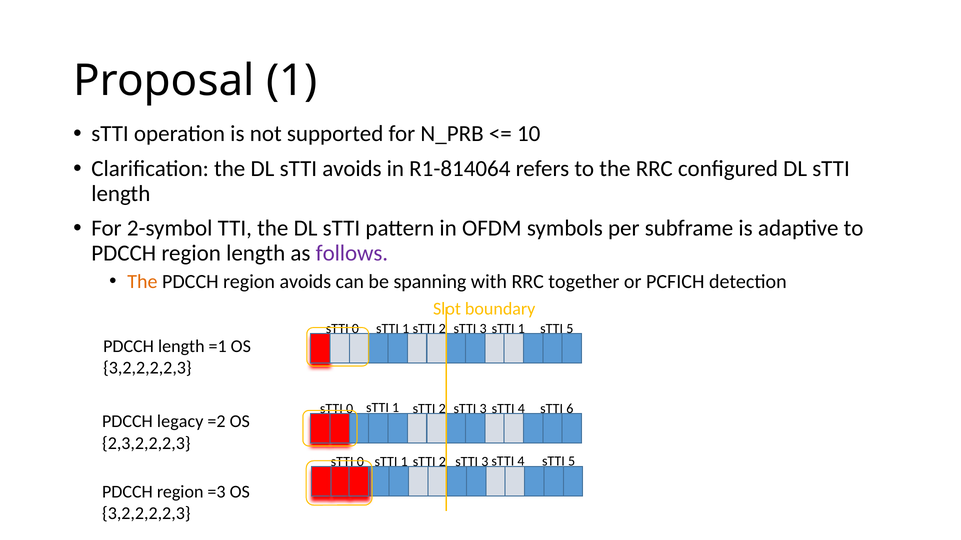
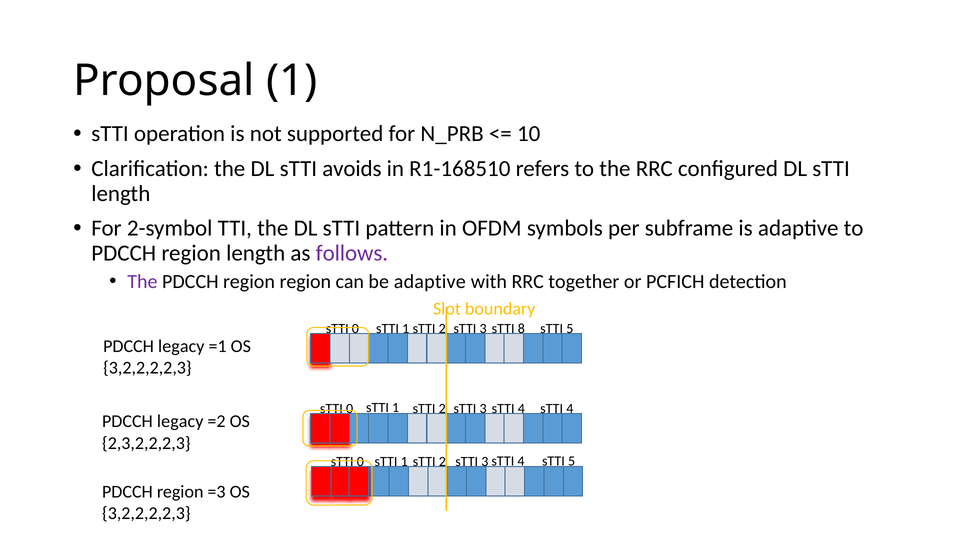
R1-814064: R1-814064 -> R1-168510
The at (142, 282) colour: orange -> purple
region avoids: avoids -> region
be spanning: spanning -> adaptive
3 sTTI 1: 1 -> 8
length at (181, 347): length -> legacy
4 sTTI 6: 6 -> 4
